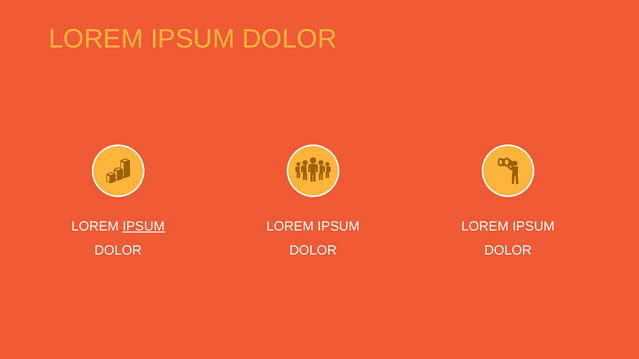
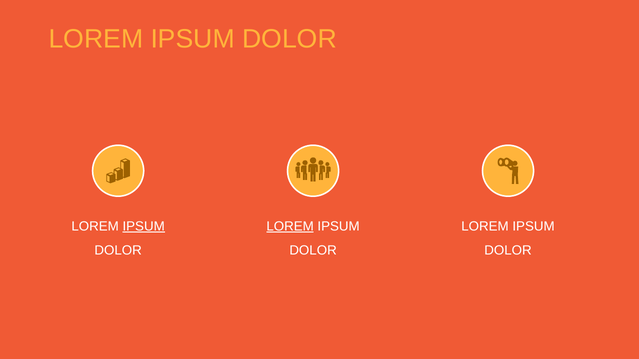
LOREM at (290, 227) underline: none -> present
